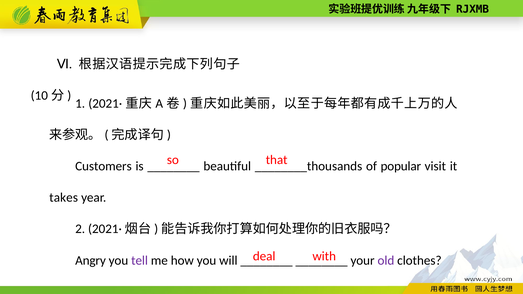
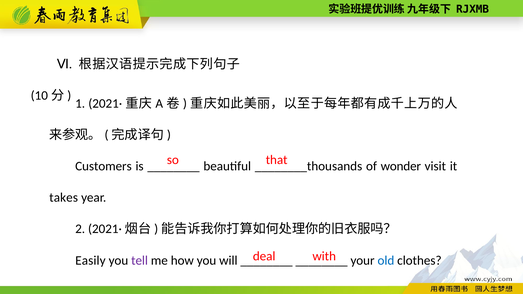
popular: popular -> wonder
Angry: Angry -> Easily
old colour: purple -> blue
